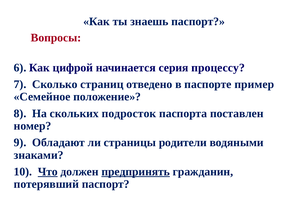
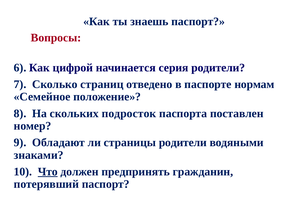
серия процессу: процессу -> родители
пример: пример -> нормам
предпринять underline: present -> none
